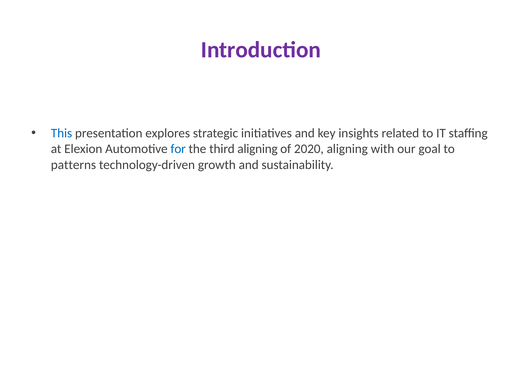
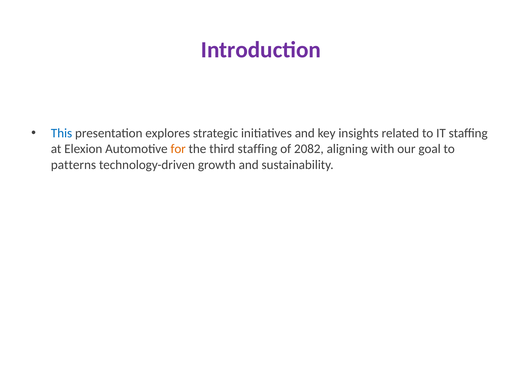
for colour: blue -> orange
third aligning: aligning -> staffing
2020: 2020 -> 2082
